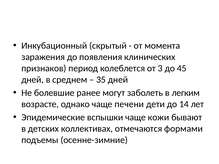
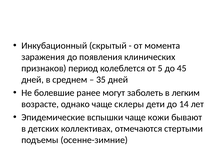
3: 3 -> 5
печени: печени -> склеры
формами: формами -> стертыми
